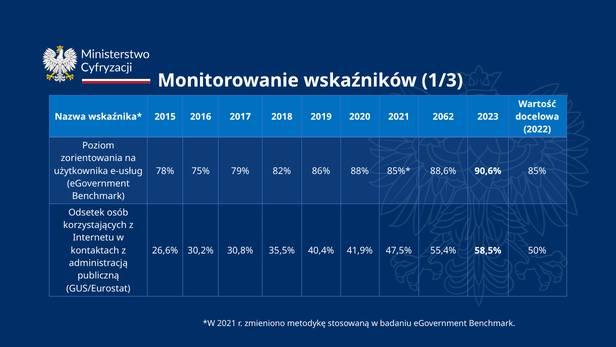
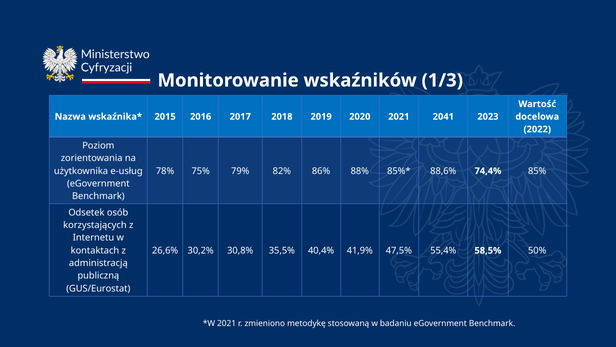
2062: 2062 -> 2041
90,6%: 90,6% -> 74,4%
